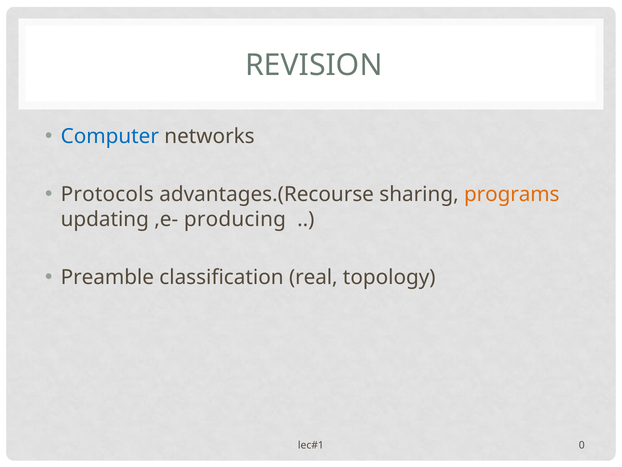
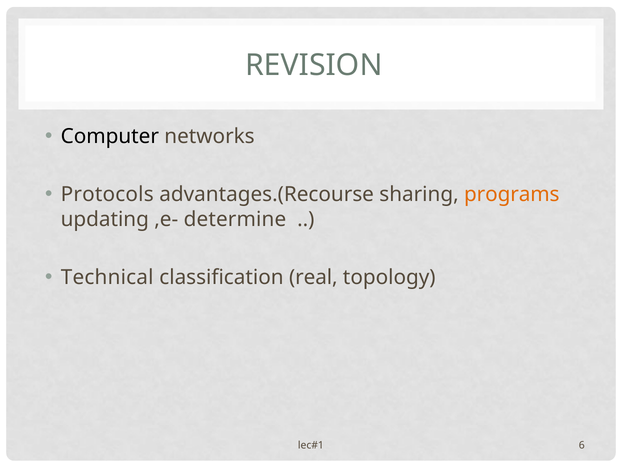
Computer colour: blue -> black
producing: producing -> determine
Preamble: Preamble -> Technical
0: 0 -> 6
